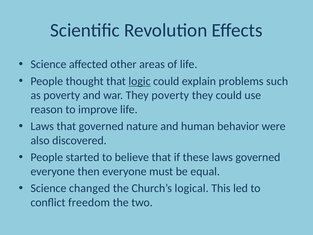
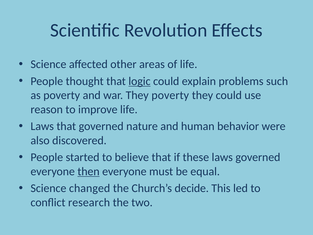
then underline: none -> present
logical: logical -> decide
freedom: freedom -> research
